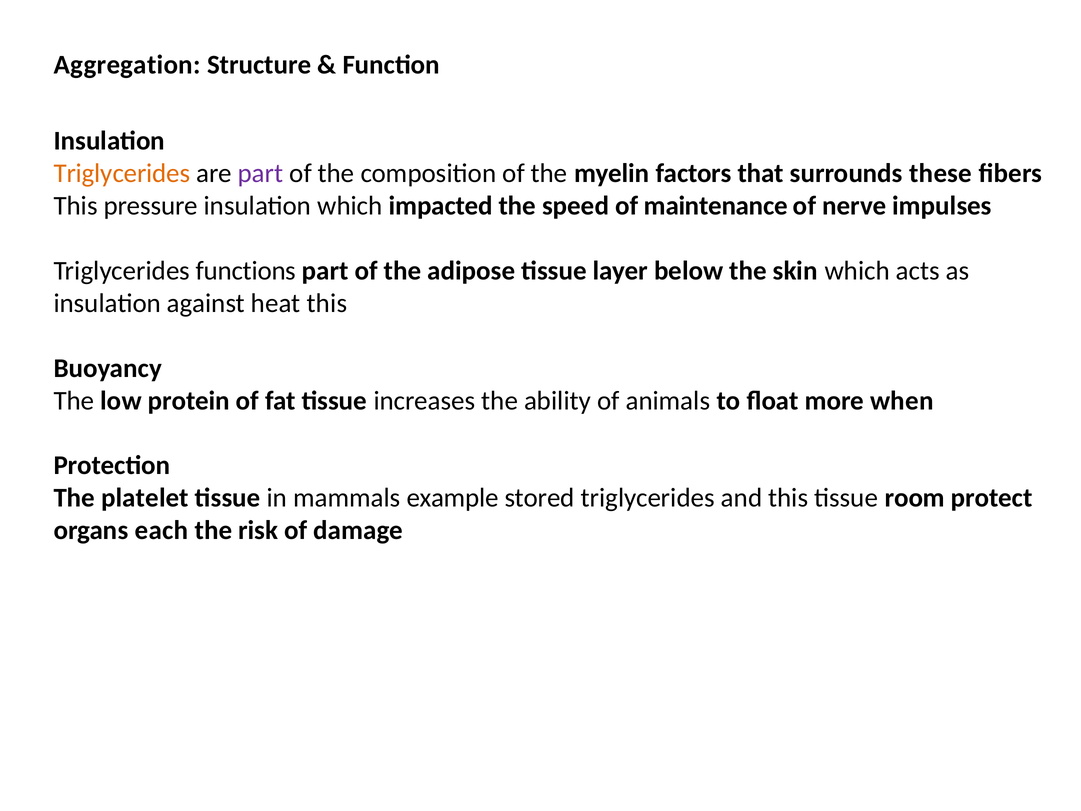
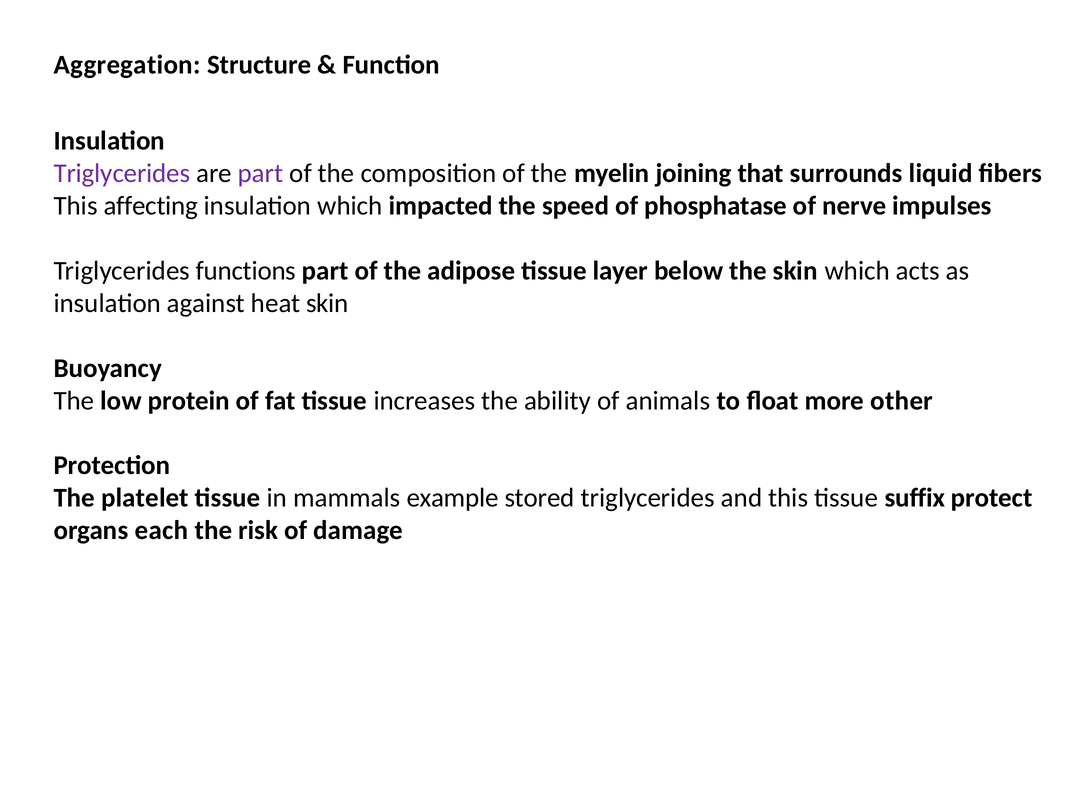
Triglycerides at (122, 173) colour: orange -> purple
factors: factors -> joining
these: these -> liquid
pressure: pressure -> affecting
maintenance: maintenance -> phosphatase
heat this: this -> skin
when: when -> other
room: room -> suffix
